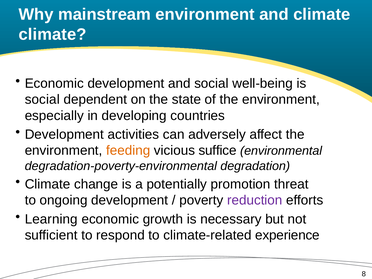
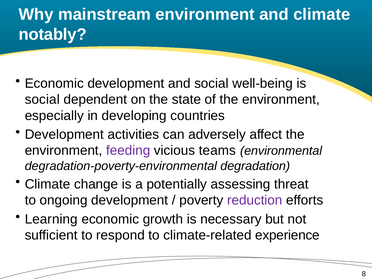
climate at (52, 34): climate -> notably
feeding colour: orange -> purple
suffice: suffice -> teams
promotion: promotion -> assessing
